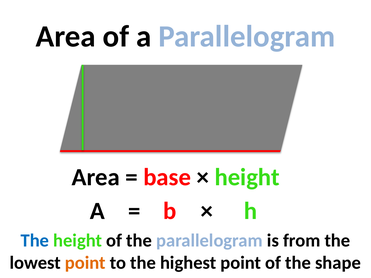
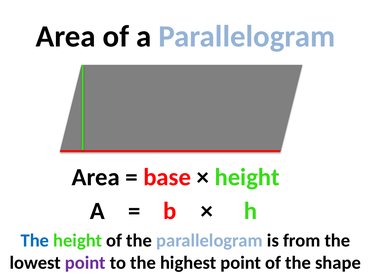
point at (85, 263) colour: orange -> purple
